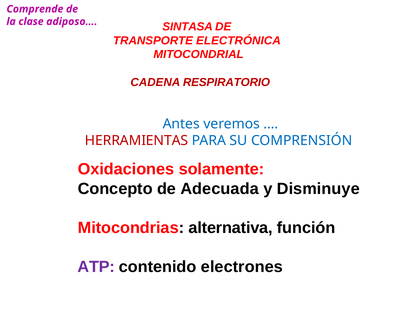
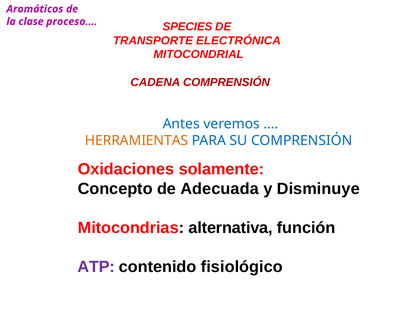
Comprende: Comprende -> Aromáticos
adiposo…: adiposo… -> proceso…
SINTASA: SINTASA -> SPECIES
CADENA RESPIRATORIO: RESPIRATORIO -> COMPRENSIÓN
HERRAMIENTAS colour: red -> orange
electrones: electrones -> fisiológico
